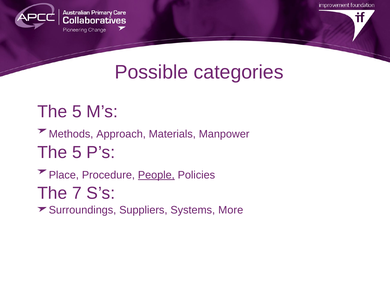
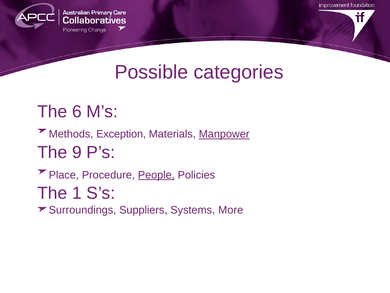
5 at (77, 111): 5 -> 6
Approach: Approach -> Exception
Manpower underline: none -> present
5 at (77, 152): 5 -> 9
7: 7 -> 1
